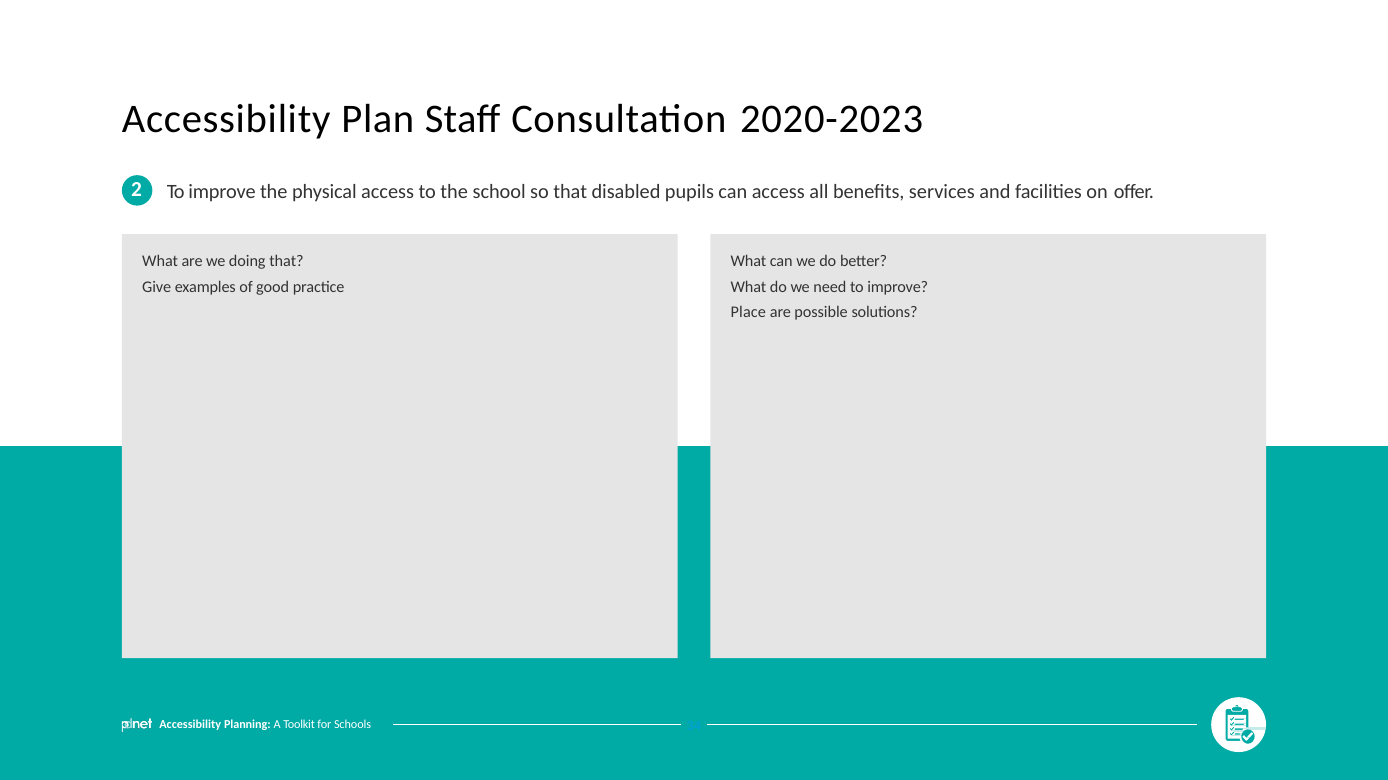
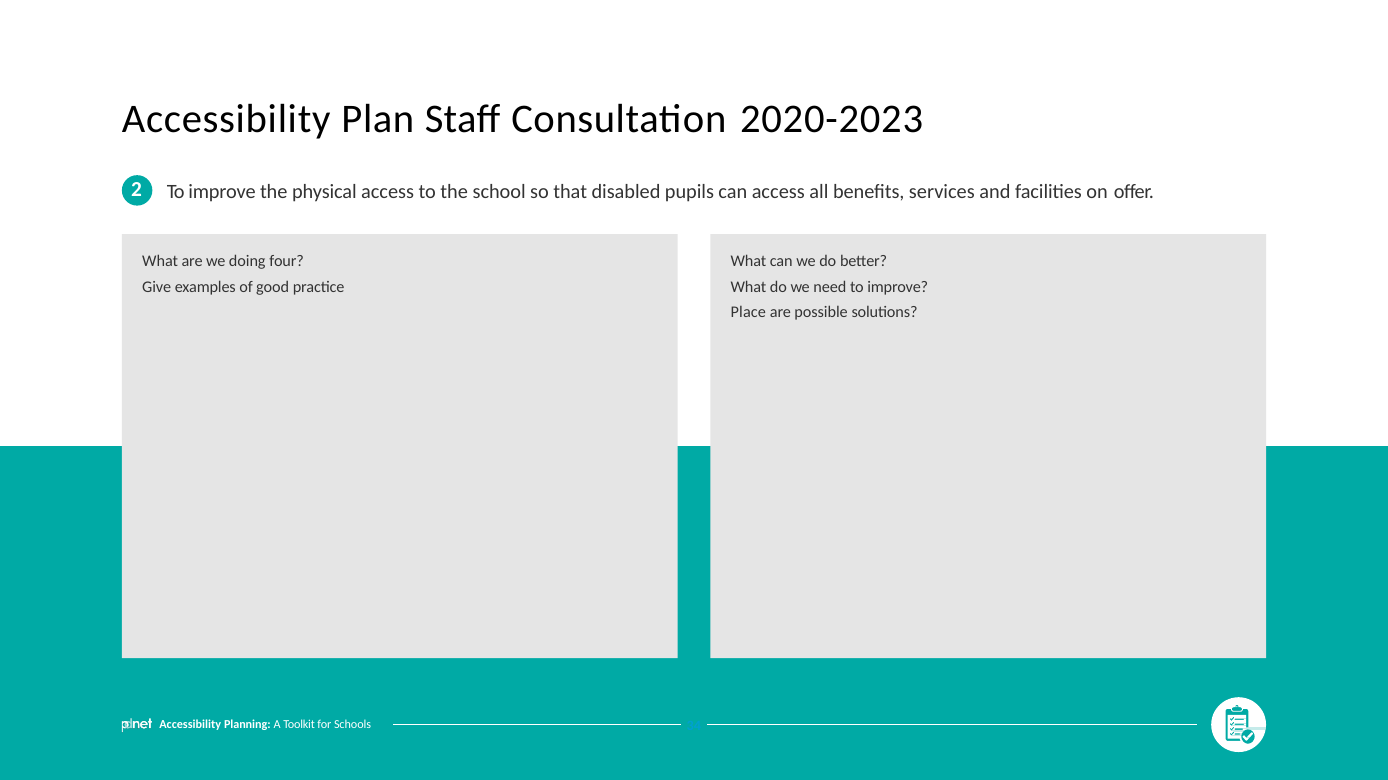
doing that: that -> four
